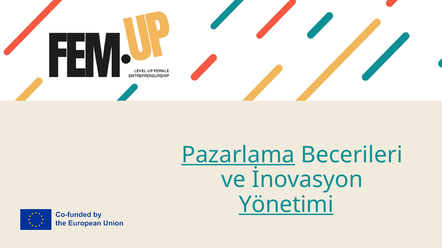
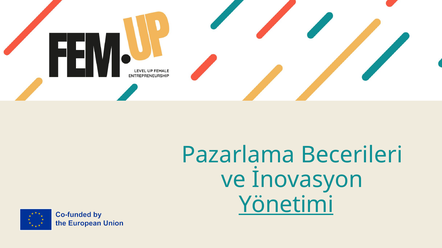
Pazarlama underline: present -> none
